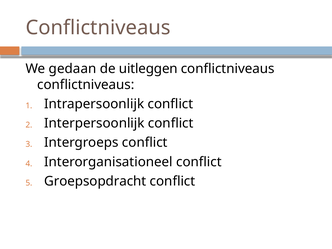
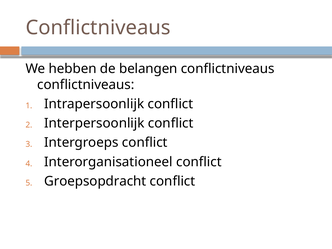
gedaan: gedaan -> hebben
uitleggen: uitleggen -> belangen
